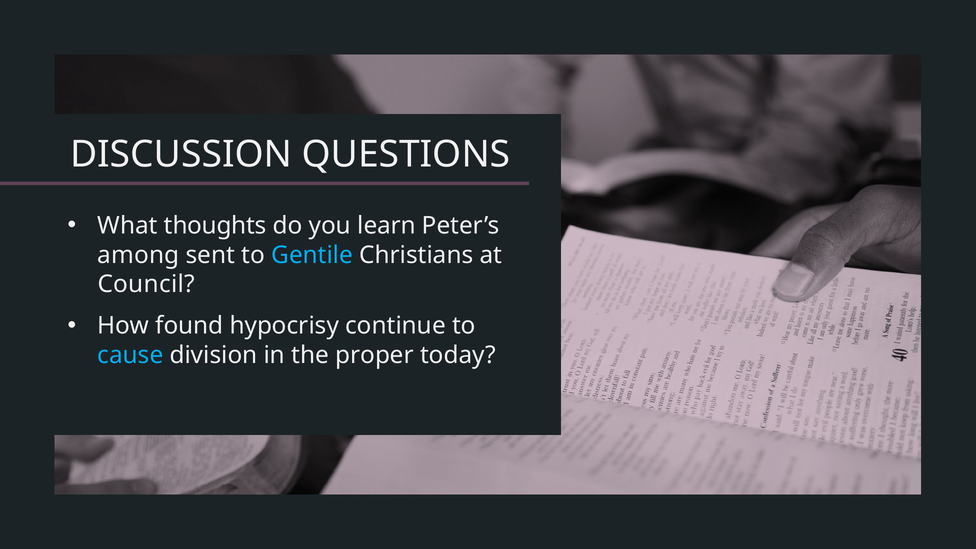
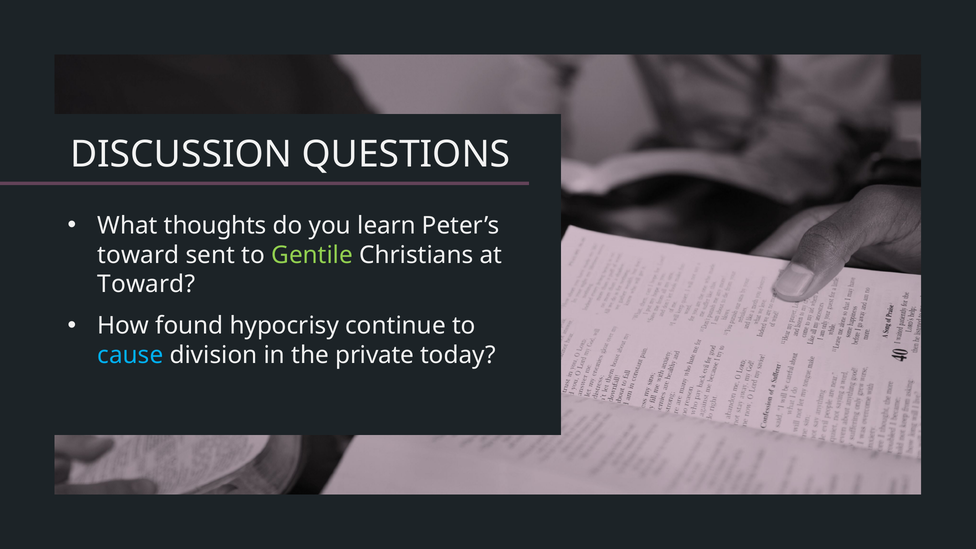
among at (138, 255): among -> toward
Gentile colour: light blue -> light green
Council at (146, 284): Council -> Toward
proper: proper -> private
